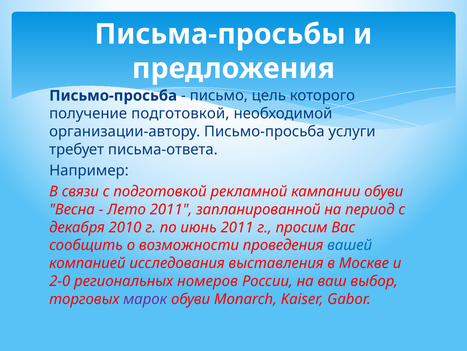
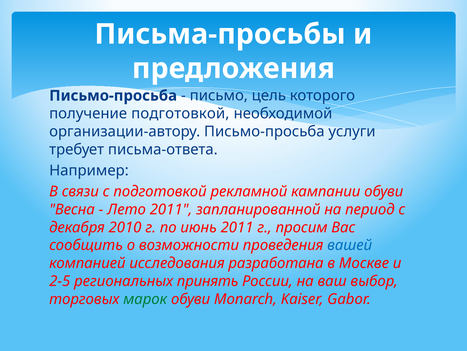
выставления: выставления -> разработана
2-0: 2-0 -> 2-5
номеров: номеров -> принять
марок colour: purple -> green
